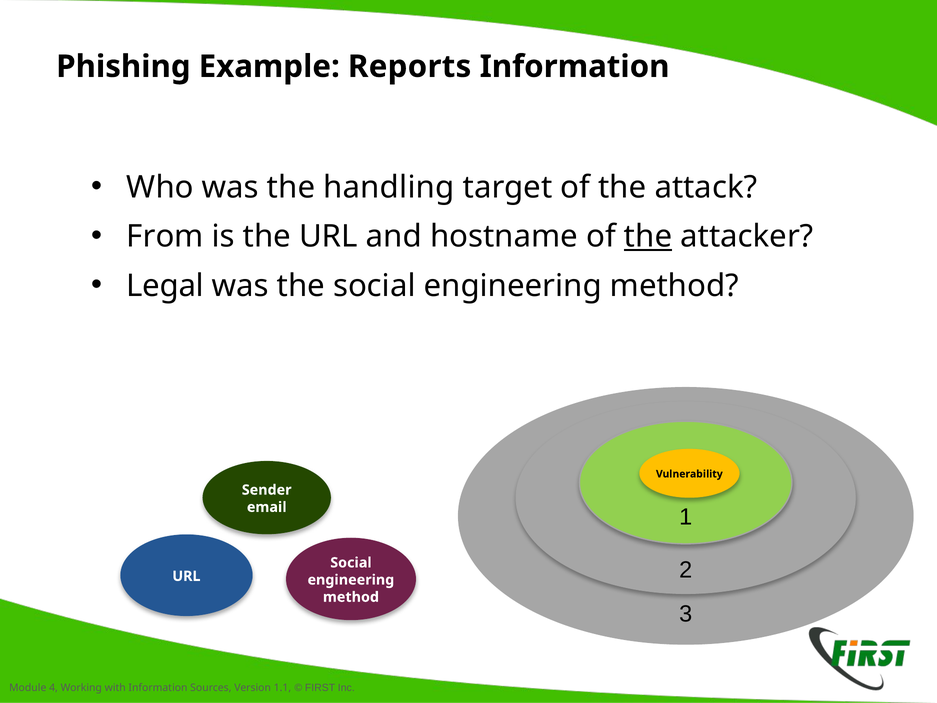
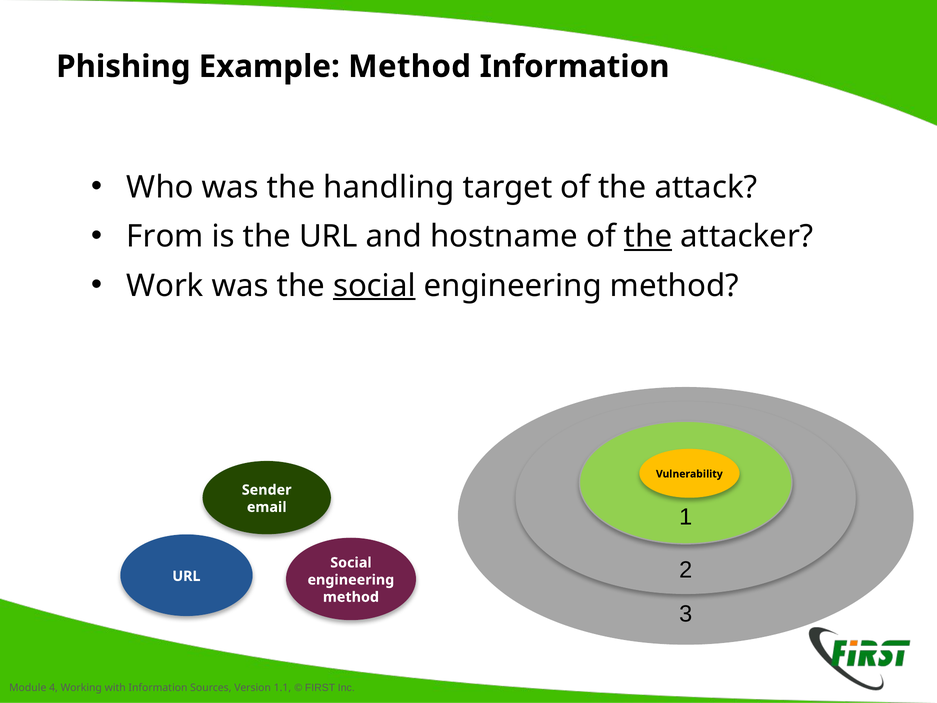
Example Reports: Reports -> Method
Legal: Legal -> Work
social at (374, 286) underline: none -> present
